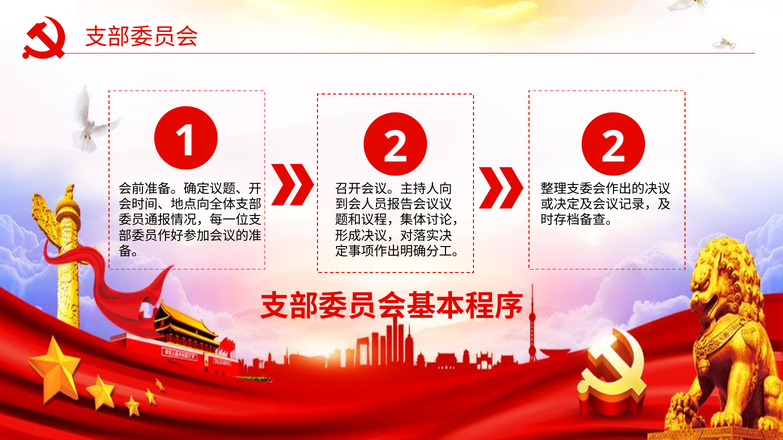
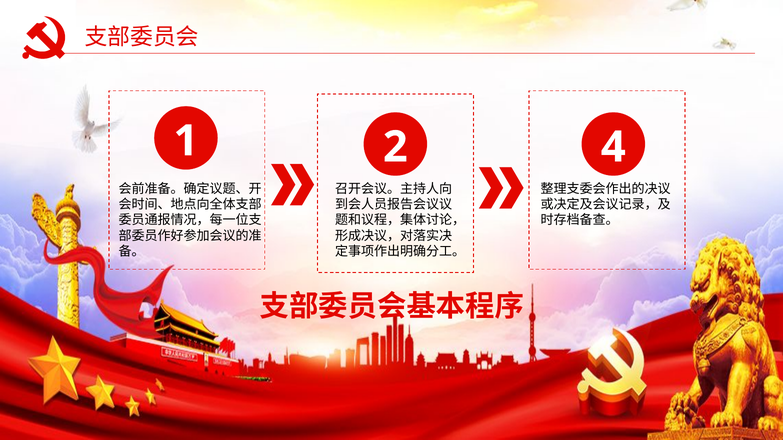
2 2: 2 -> 4
